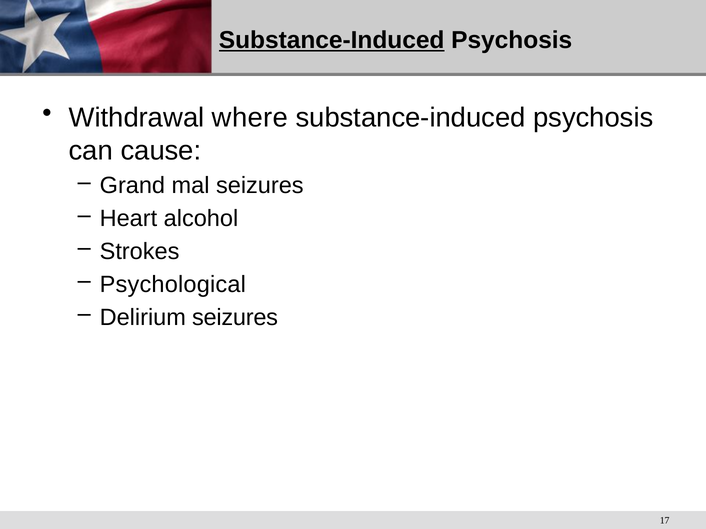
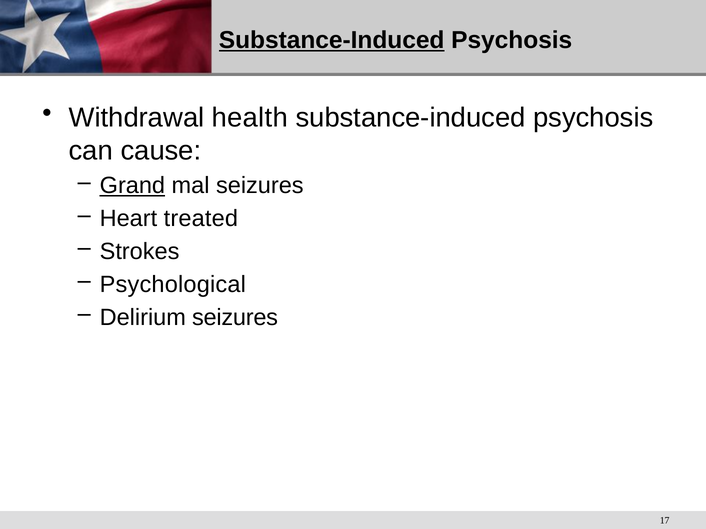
where: where -> health
Grand underline: none -> present
alcohol: alcohol -> treated
